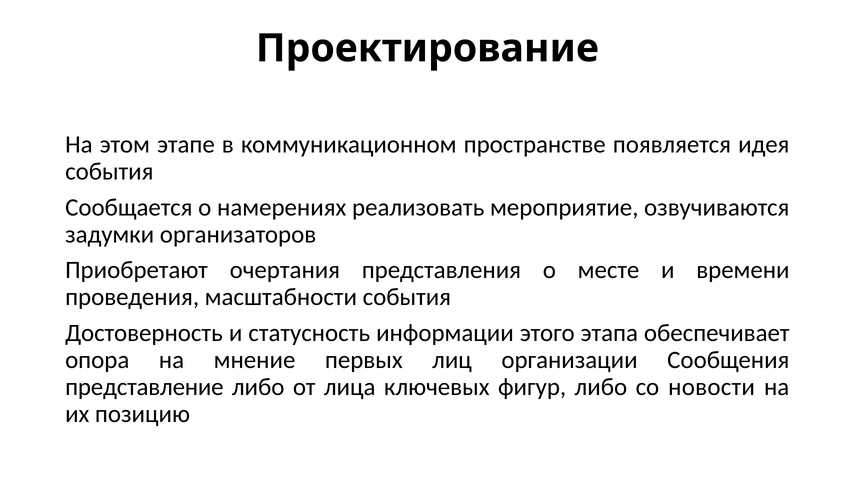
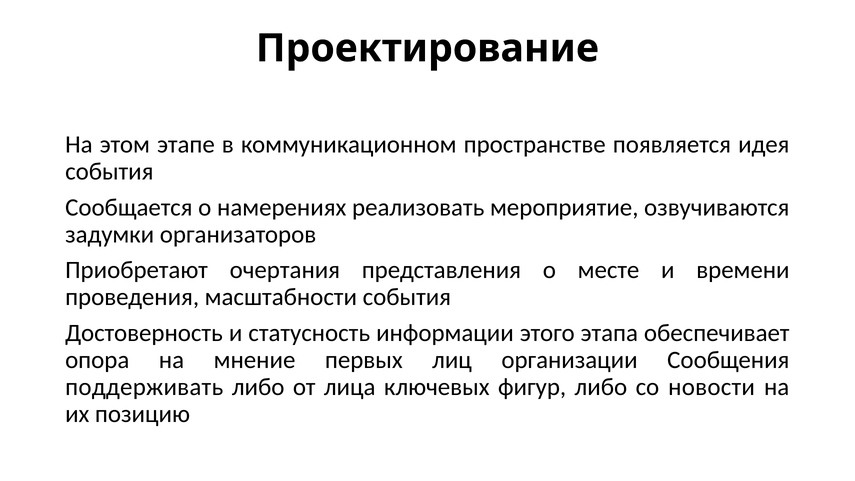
представление: представление -> поддерживать
